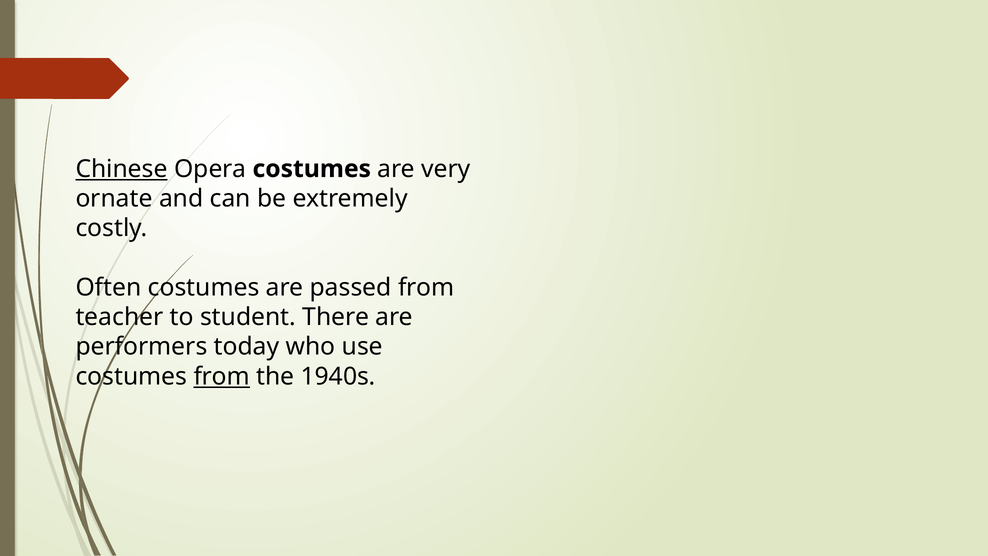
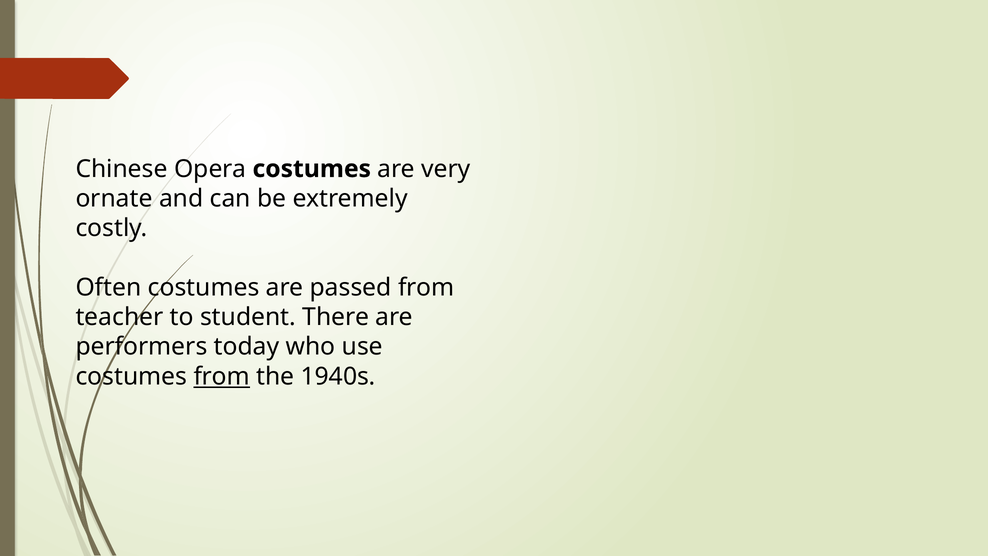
Chinese underline: present -> none
